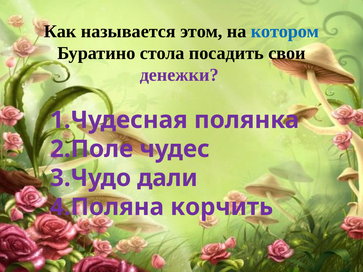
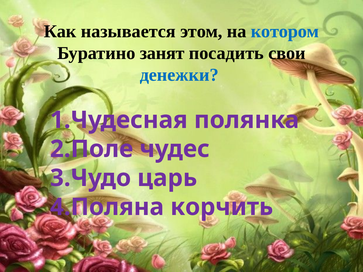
стола: стола -> занят
денежки colour: purple -> blue
дали: дали -> царь
